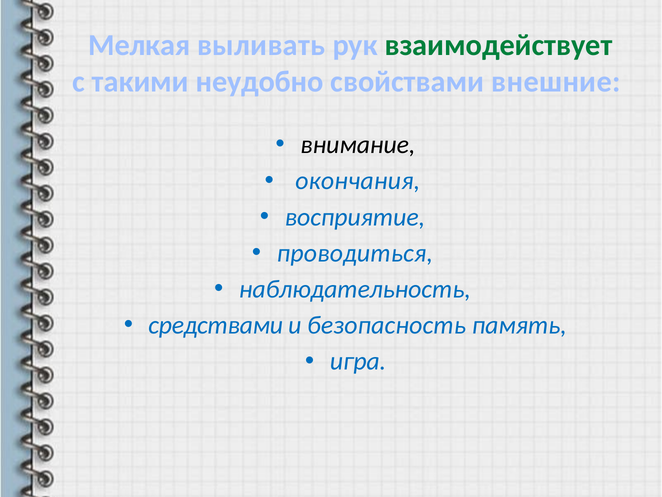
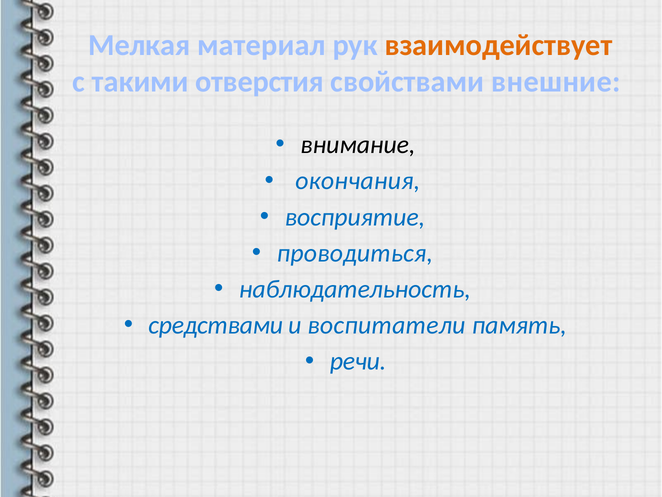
выливать: выливать -> материал
взаимодействует colour: green -> orange
неудобно: неудобно -> отверстия
безопасность: безопасность -> воспитатели
игра: игра -> речи
